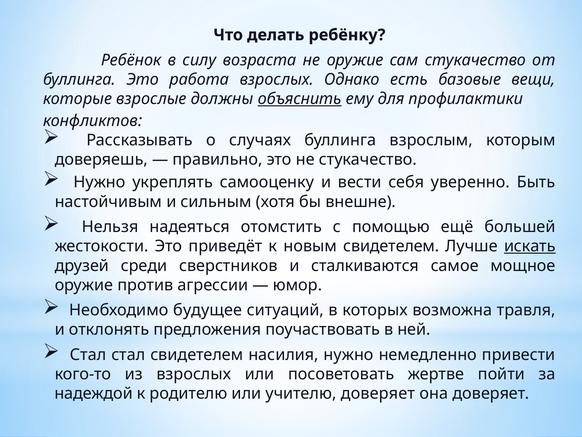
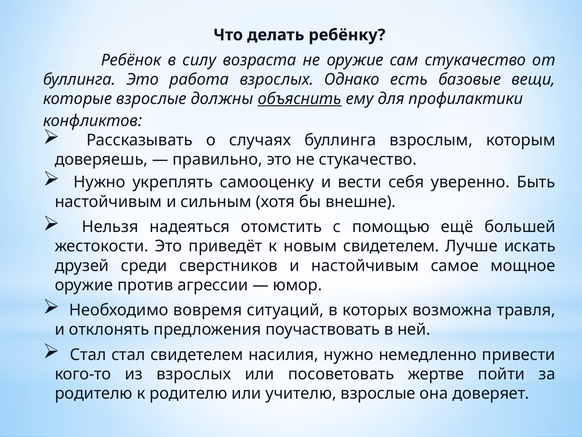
искать underline: present -> none
и сталкиваются: сталкиваются -> настойчивым
будущее: будущее -> вовремя
надеждой at (94, 393): надеждой -> родителю
учителю доверяет: доверяет -> взрослые
